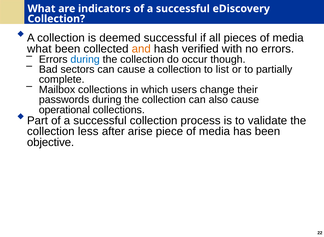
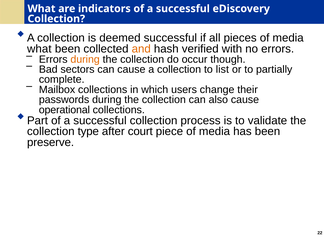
during at (85, 59) colour: blue -> orange
less: less -> type
arise: arise -> court
objective: objective -> preserve
